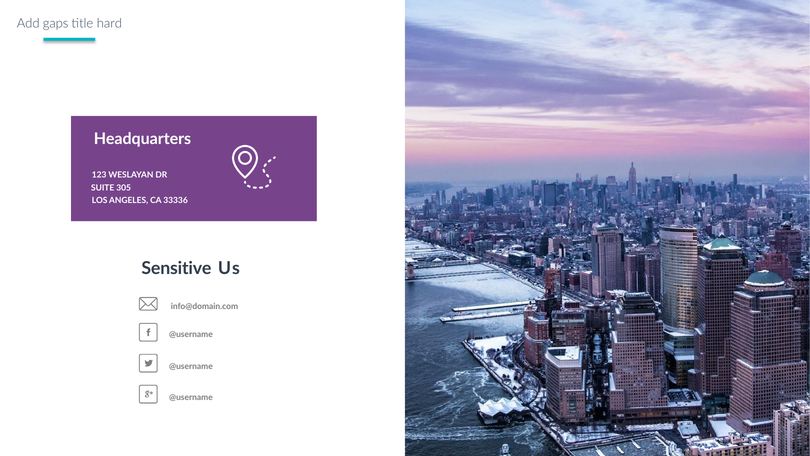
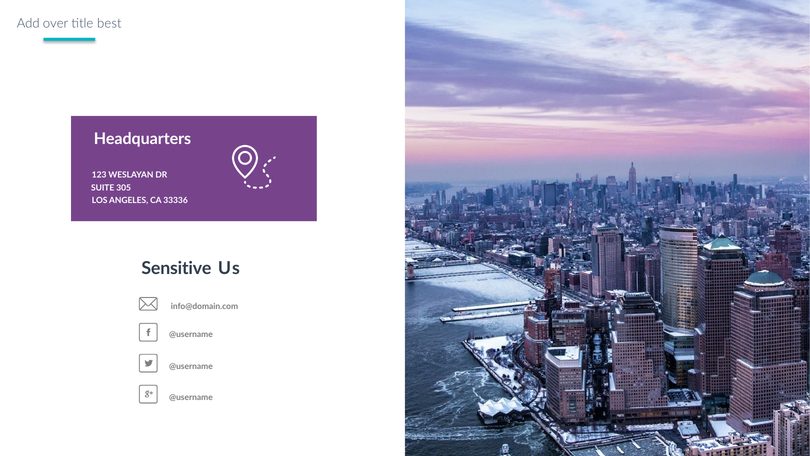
gaps: gaps -> over
hard: hard -> best
